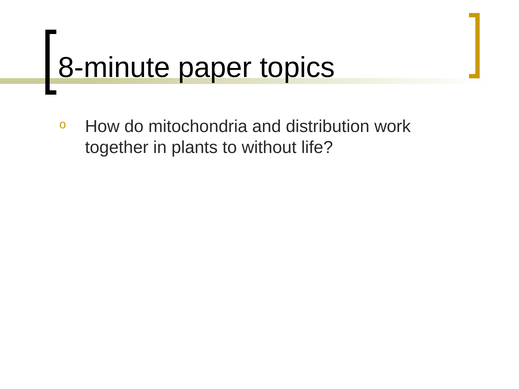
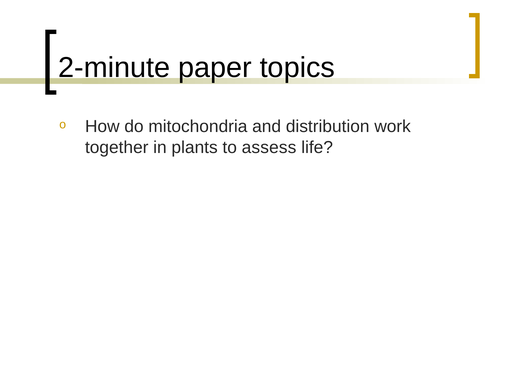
8-minute: 8-minute -> 2-minute
without: without -> assess
